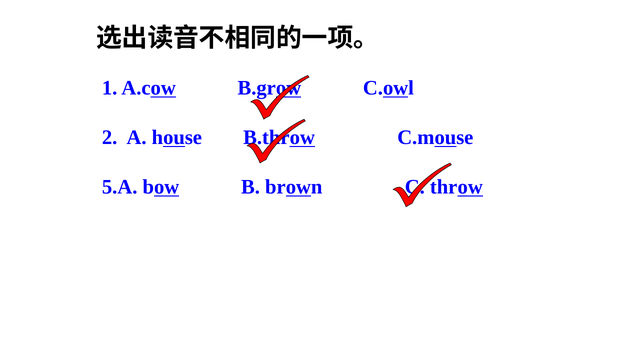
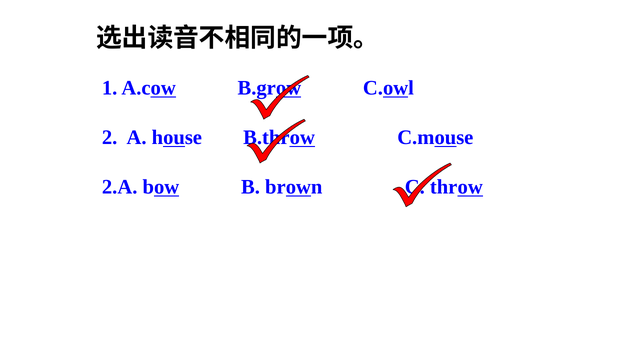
5.A: 5.A -> 2.A
